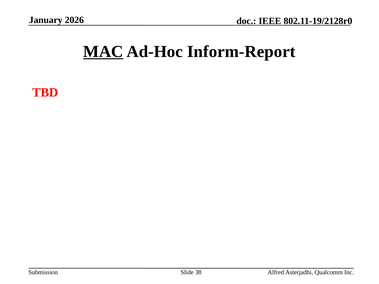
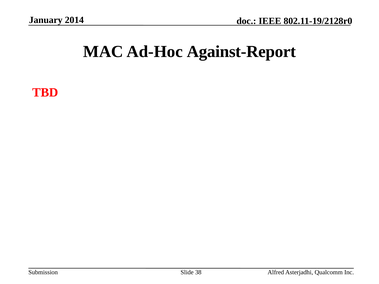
2026: 2026 -> 2014
MAC underline: present -> none
Inform-Report: Inform-Report -> Against-Report
